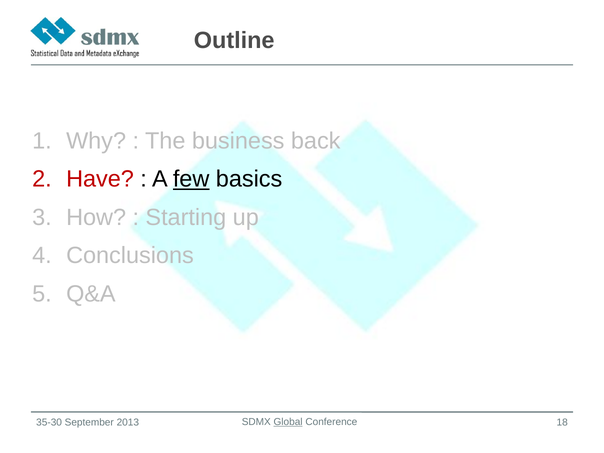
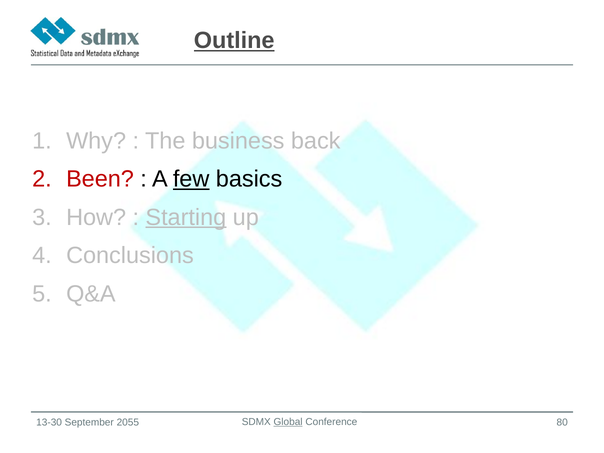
Outline underline: none -> present
Have: Have -> Been
Starting underline: none -> present
35-30: 35-30 -> 13-30
2013: 2013 -> 2055
18: 18 -> 80
